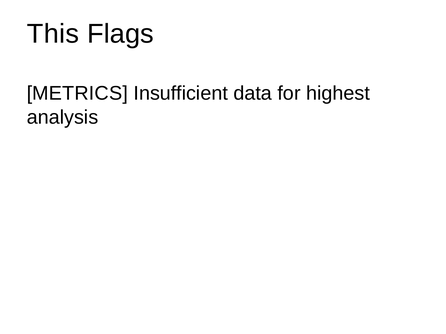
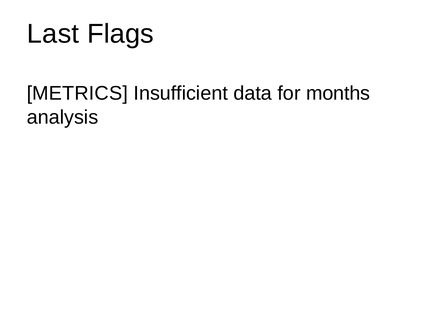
This: This -> Last
highest: highest -> months
